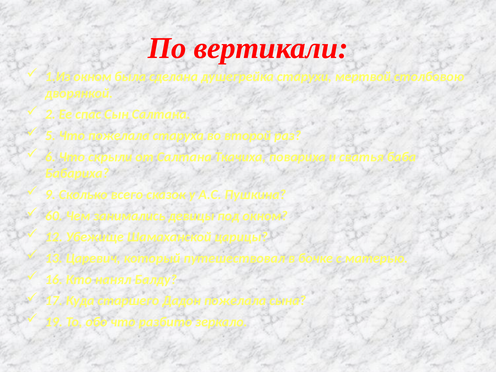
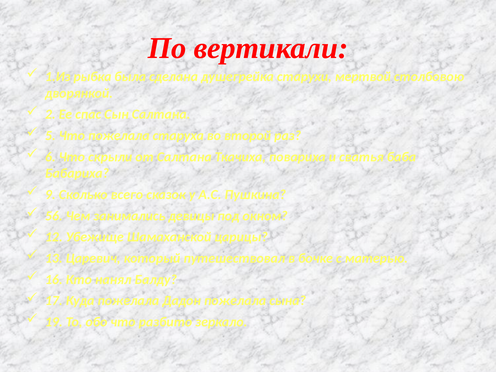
1.Из окном: окном -> рыбка
60: 60 -> 56
Куда старшего: старшего -> пожелала
